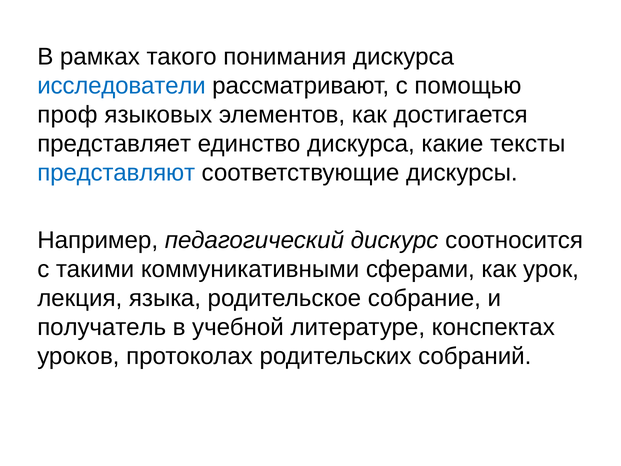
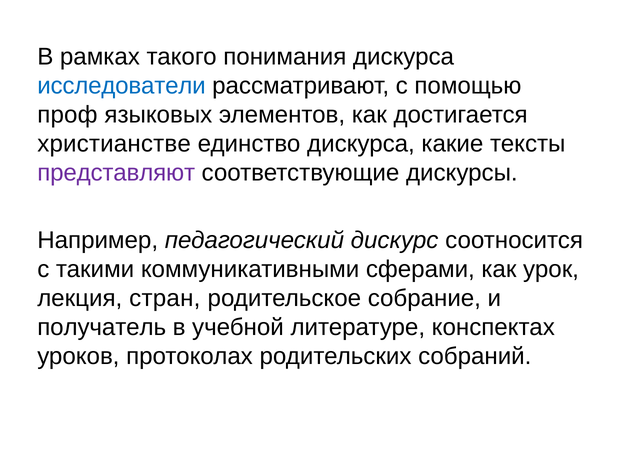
представляет: представляет -> христианстве
представляют colour: blue -> purple
языка: языка -> стран
